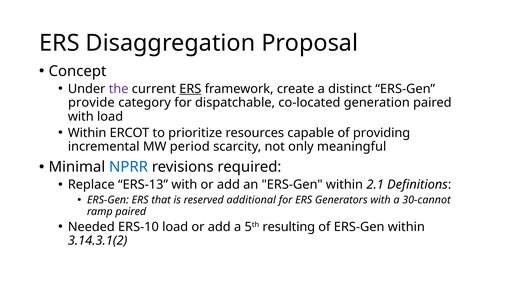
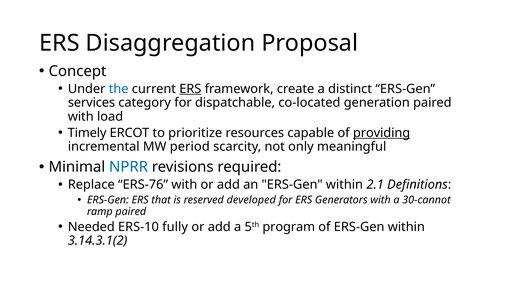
the colour: purple -> blue
provide: provide -> services
Within at (87, 133): Within -> Timely
providing underline: none -> present
ERS-13: ERS-13 -> ERS-76
additional: additional -> developed
ERS-10 load: load -> fully
resulting: resulting -> program
